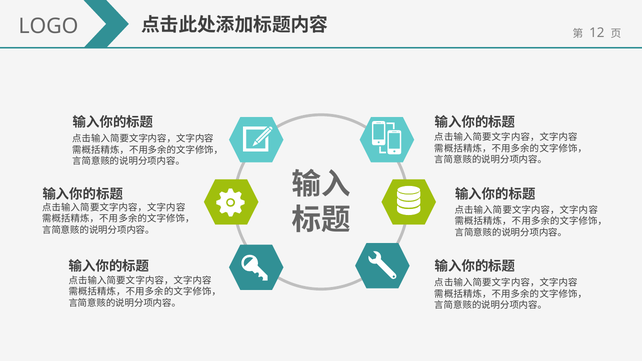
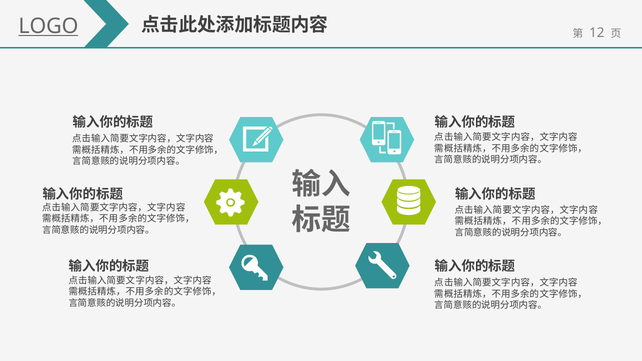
LOGO underline: none -> present
